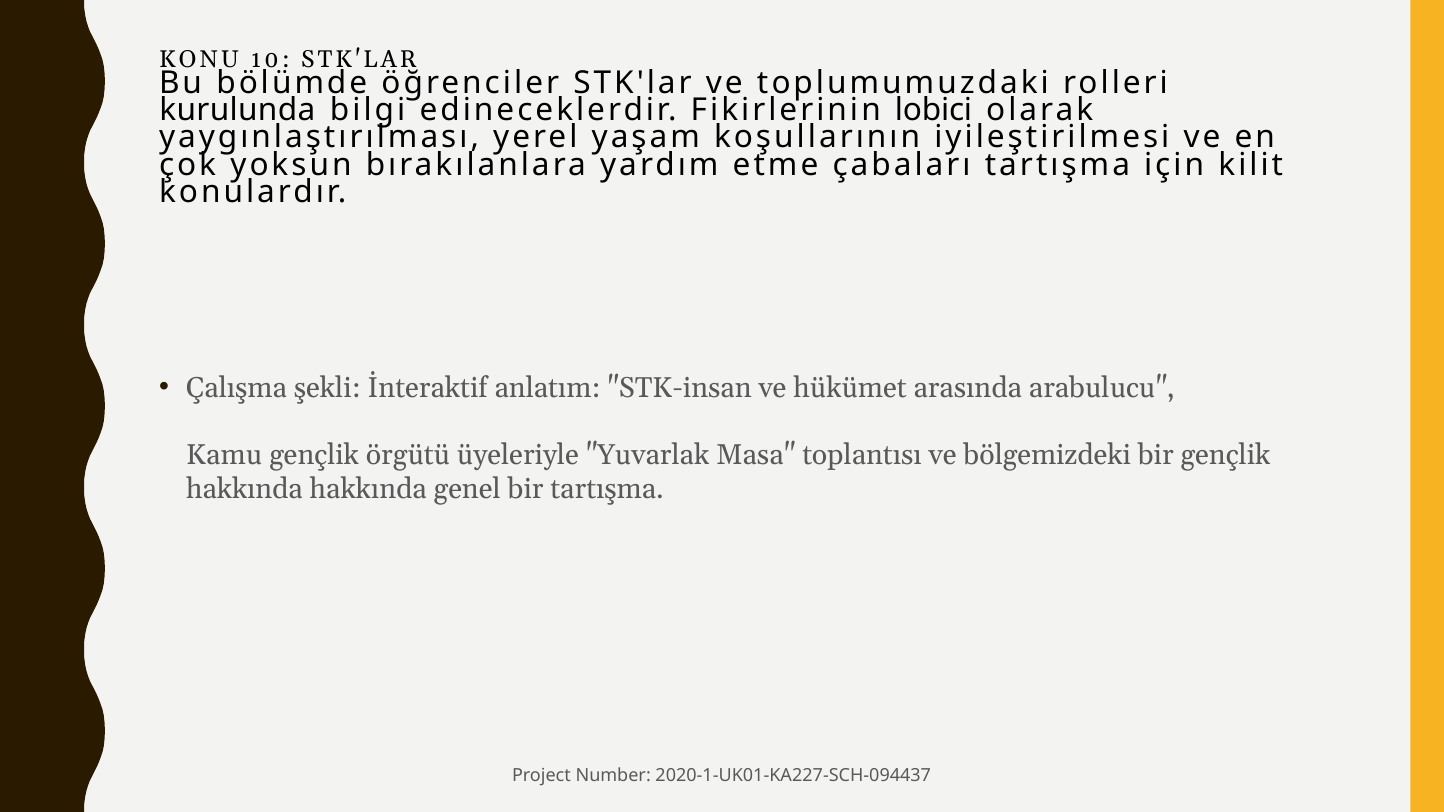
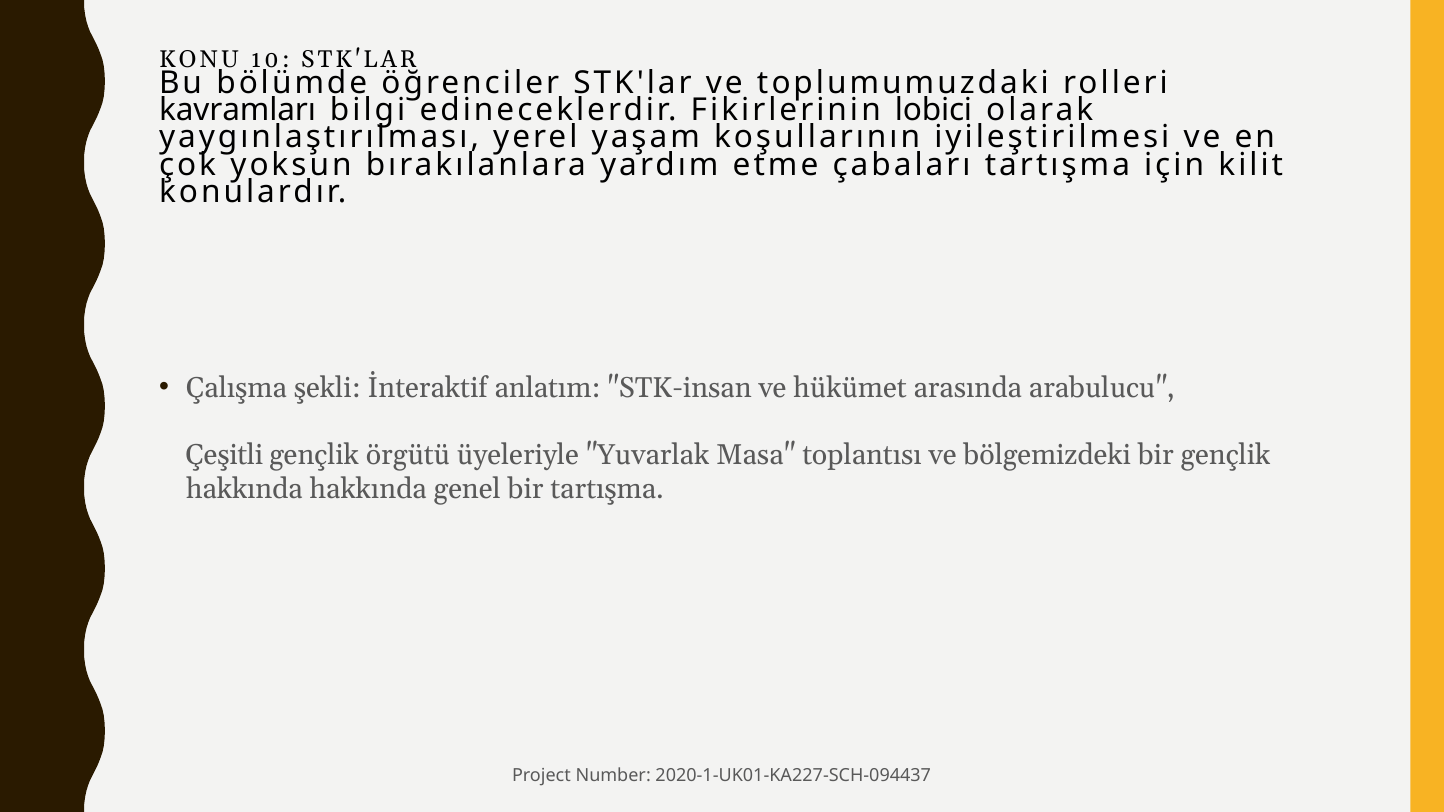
kurulunda: kurulunda -> kavramları
Kamu: Kamu -> Çeşitli
